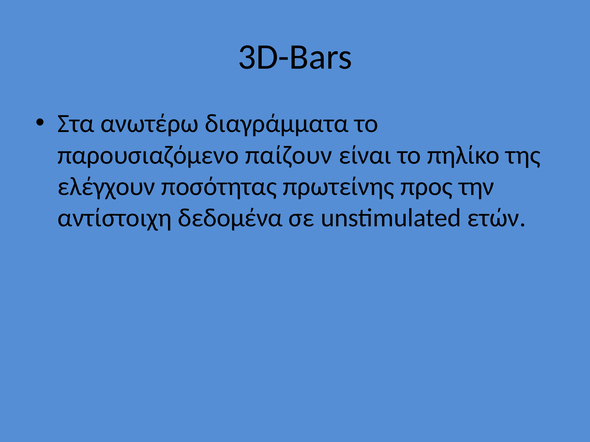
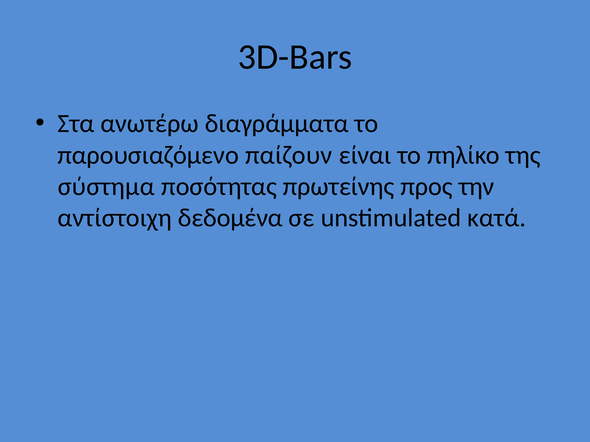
ελέγχουν: ελέγχουν -> σύστημα
ετών: ετών -> κατά
